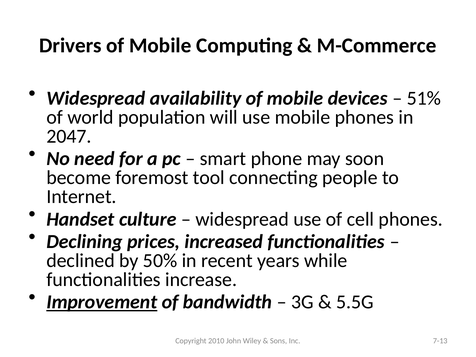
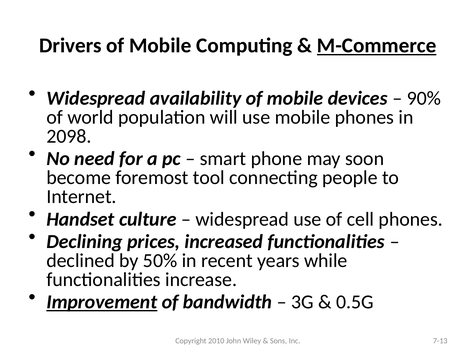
M-Commerce underline: none -> present
51%: 51% -> 90%
2047: 2047 -> 2098
5.5G: 5.5G -> 0.5G
